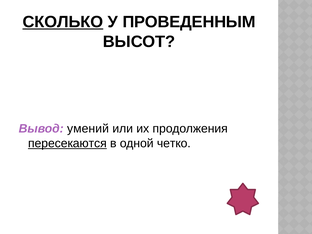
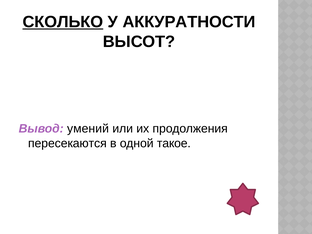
ПРОВЕДЕННЫМ: ПРОВЕДЕННЫМ -> АККУРАТНОСТИ
пересекаются underline: present -> none
четко: четко -> такое
